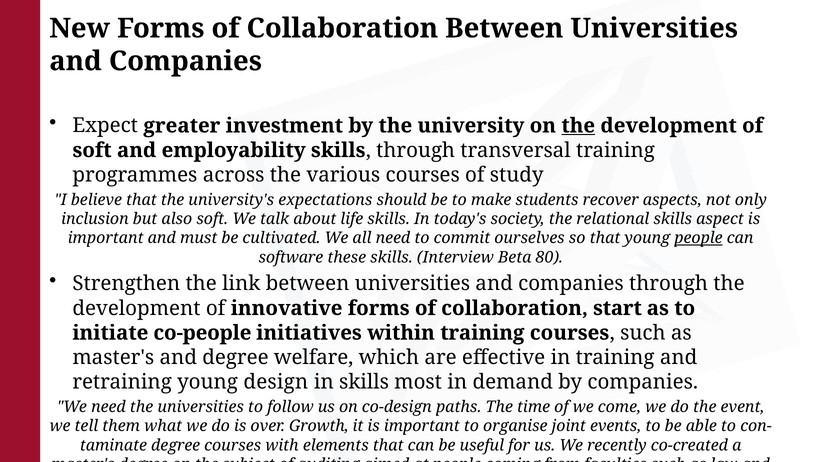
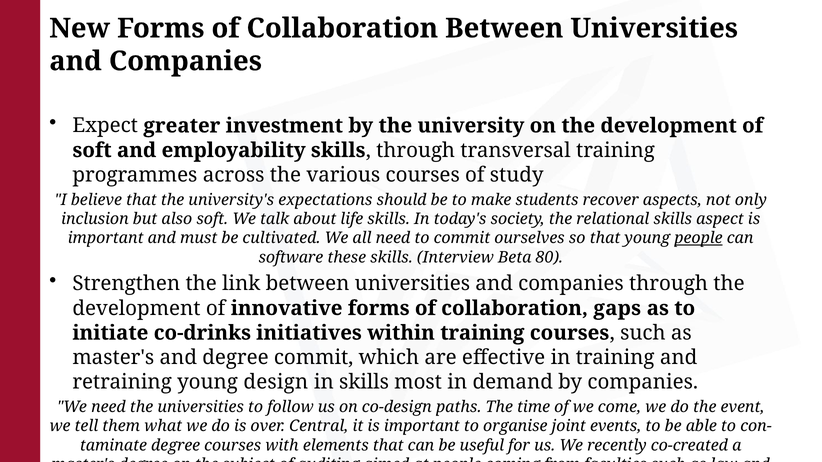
the at (578, 126) underline: present -> none
start: start -> gaps
co-people: co-people -> co-drinks
degree welfare: welfare -> commit
Growth: Growth -> Central
